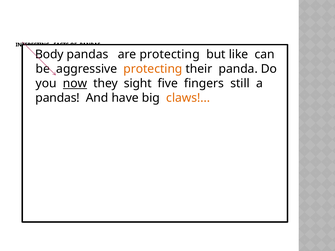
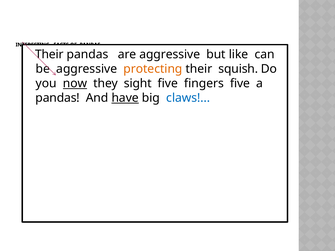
Body at (49, 54): Body -> Their
are protecting: protecting -> aggressive
panda: panda -> squish
fingers still: still -> five
have underline: none -> present
claws colour: orange -> blue
